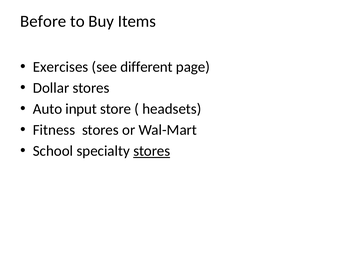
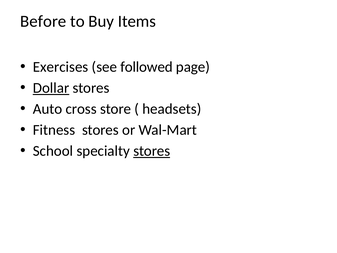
different: different -> followed
Dollar underline: none -> present
input: input -> cross
